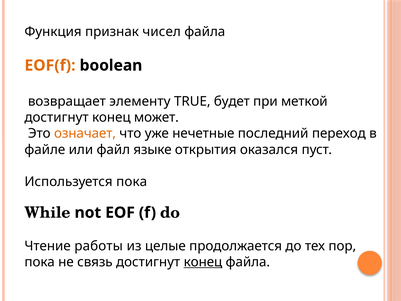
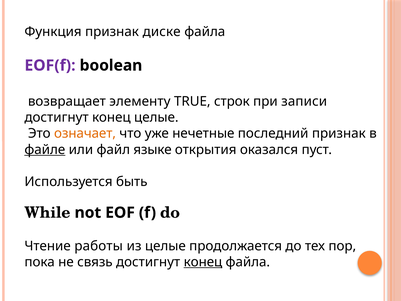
чисел: чисел -> диске
EOF(f colour: orange -> purple
будет: будет -> строк
меткой: меткой -> записи
конец может: может -> целые
последний переход: переход -> признак
файле underline: none -> present
Используется пока: пока -> быть
